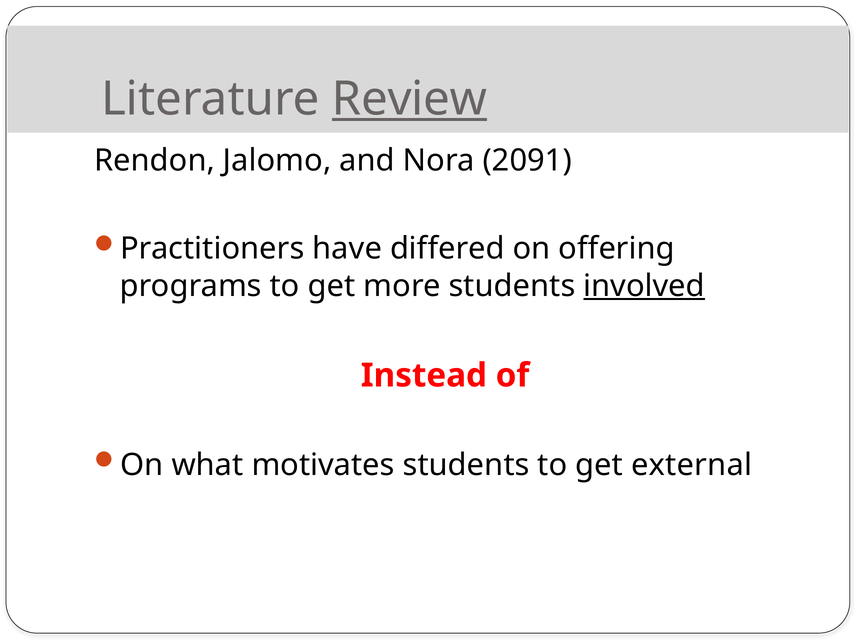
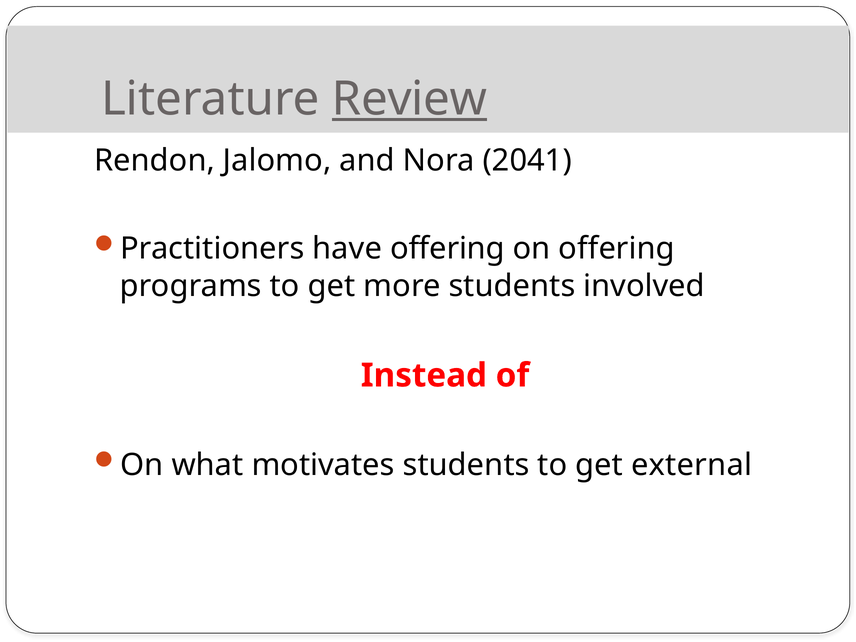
2091: 2091 -> 2041
have differed: differed -> offering
involved underline: present -> none
